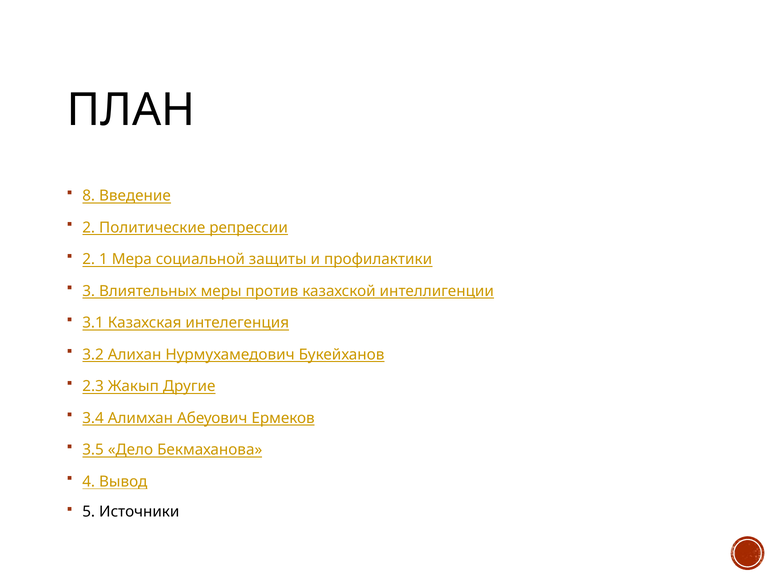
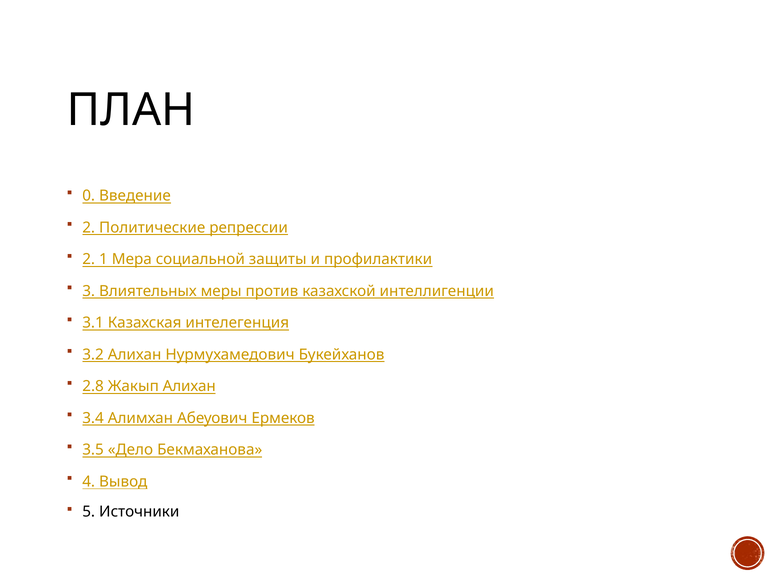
8: 8 -> 0
2.3: 2.3 -> 2.8
Жакып Другие: Другие -> Алихан
